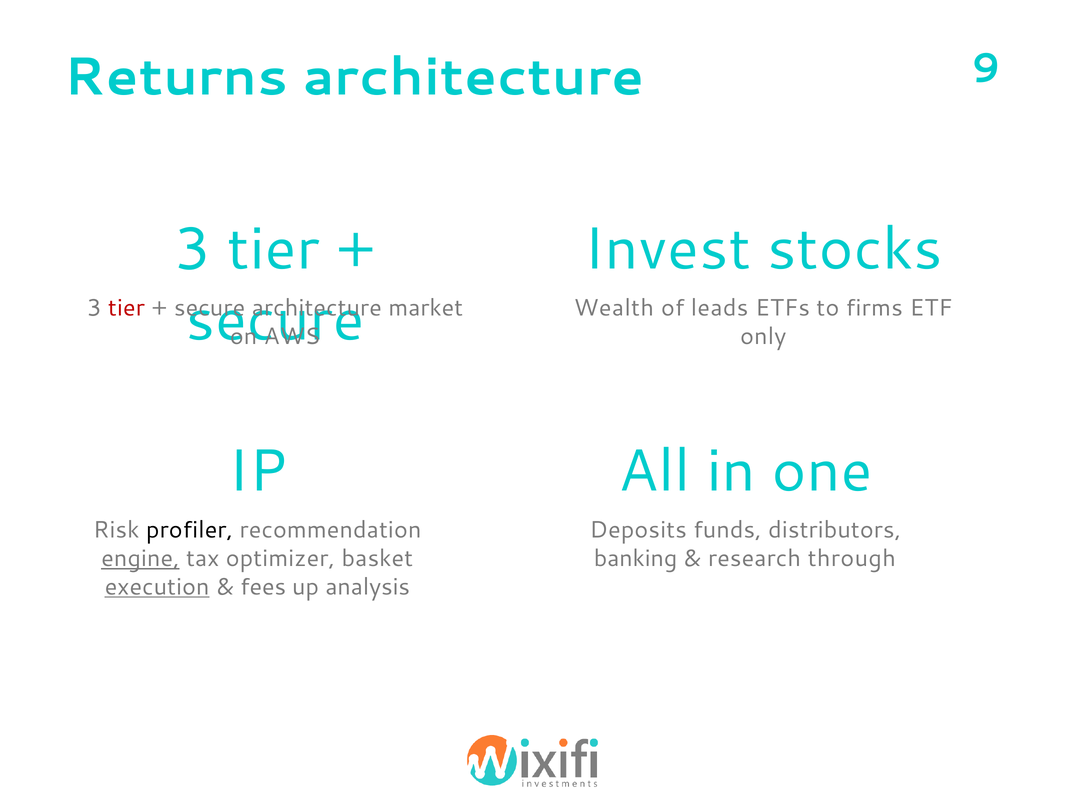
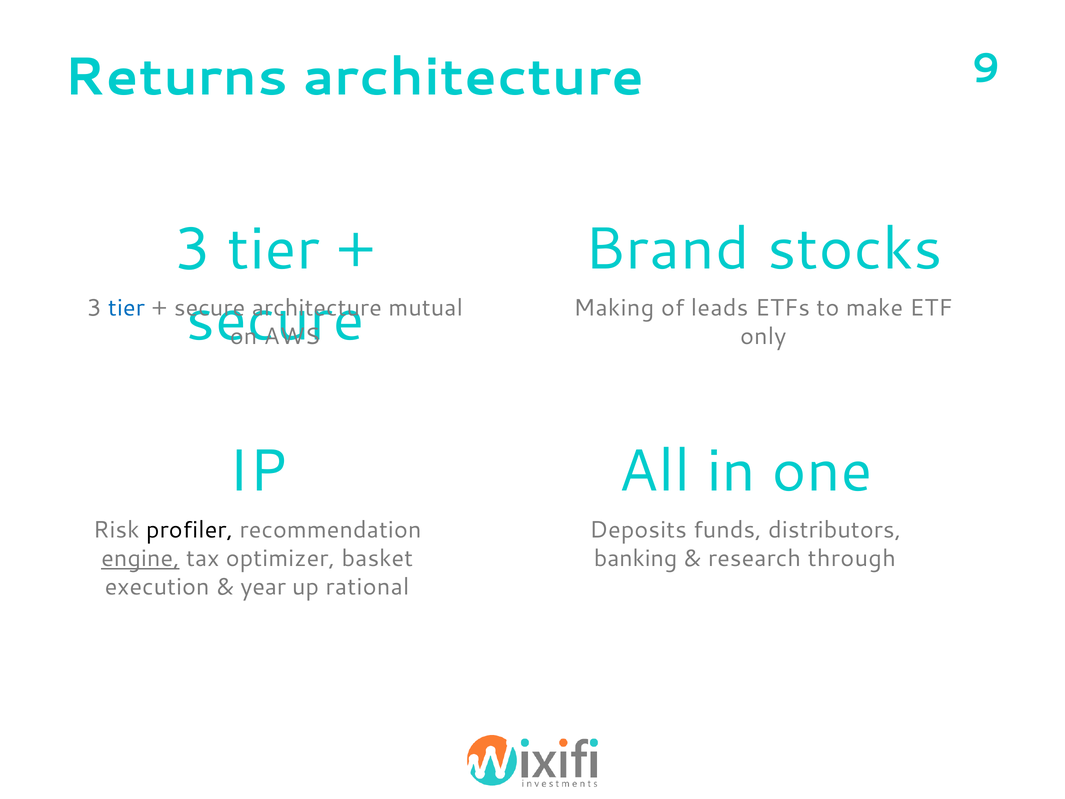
Invest: Invest -> Brand
tier at (126, 308) colour: red -> blue
market: market -> mutual
Wealth: Wealth -> Making
firms: firms -> make
execution underline: present -> none
fees: fees -> year
analysis: analysis -> rational
